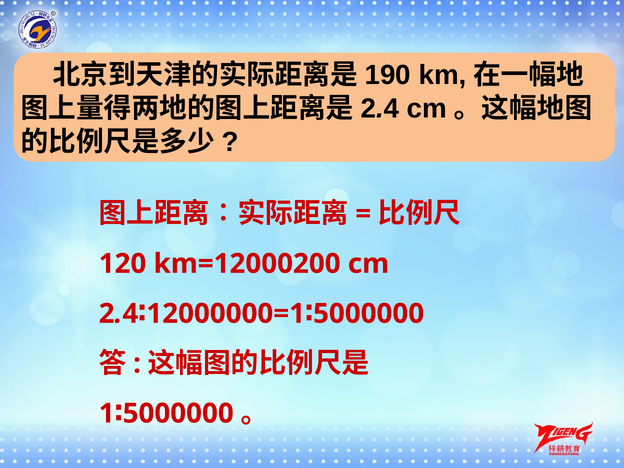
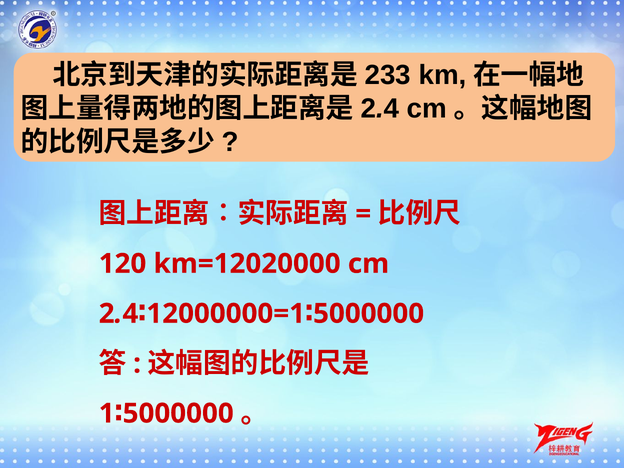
190: 190 -> 233
km=12000200: km=12000200 -> km=12020000
